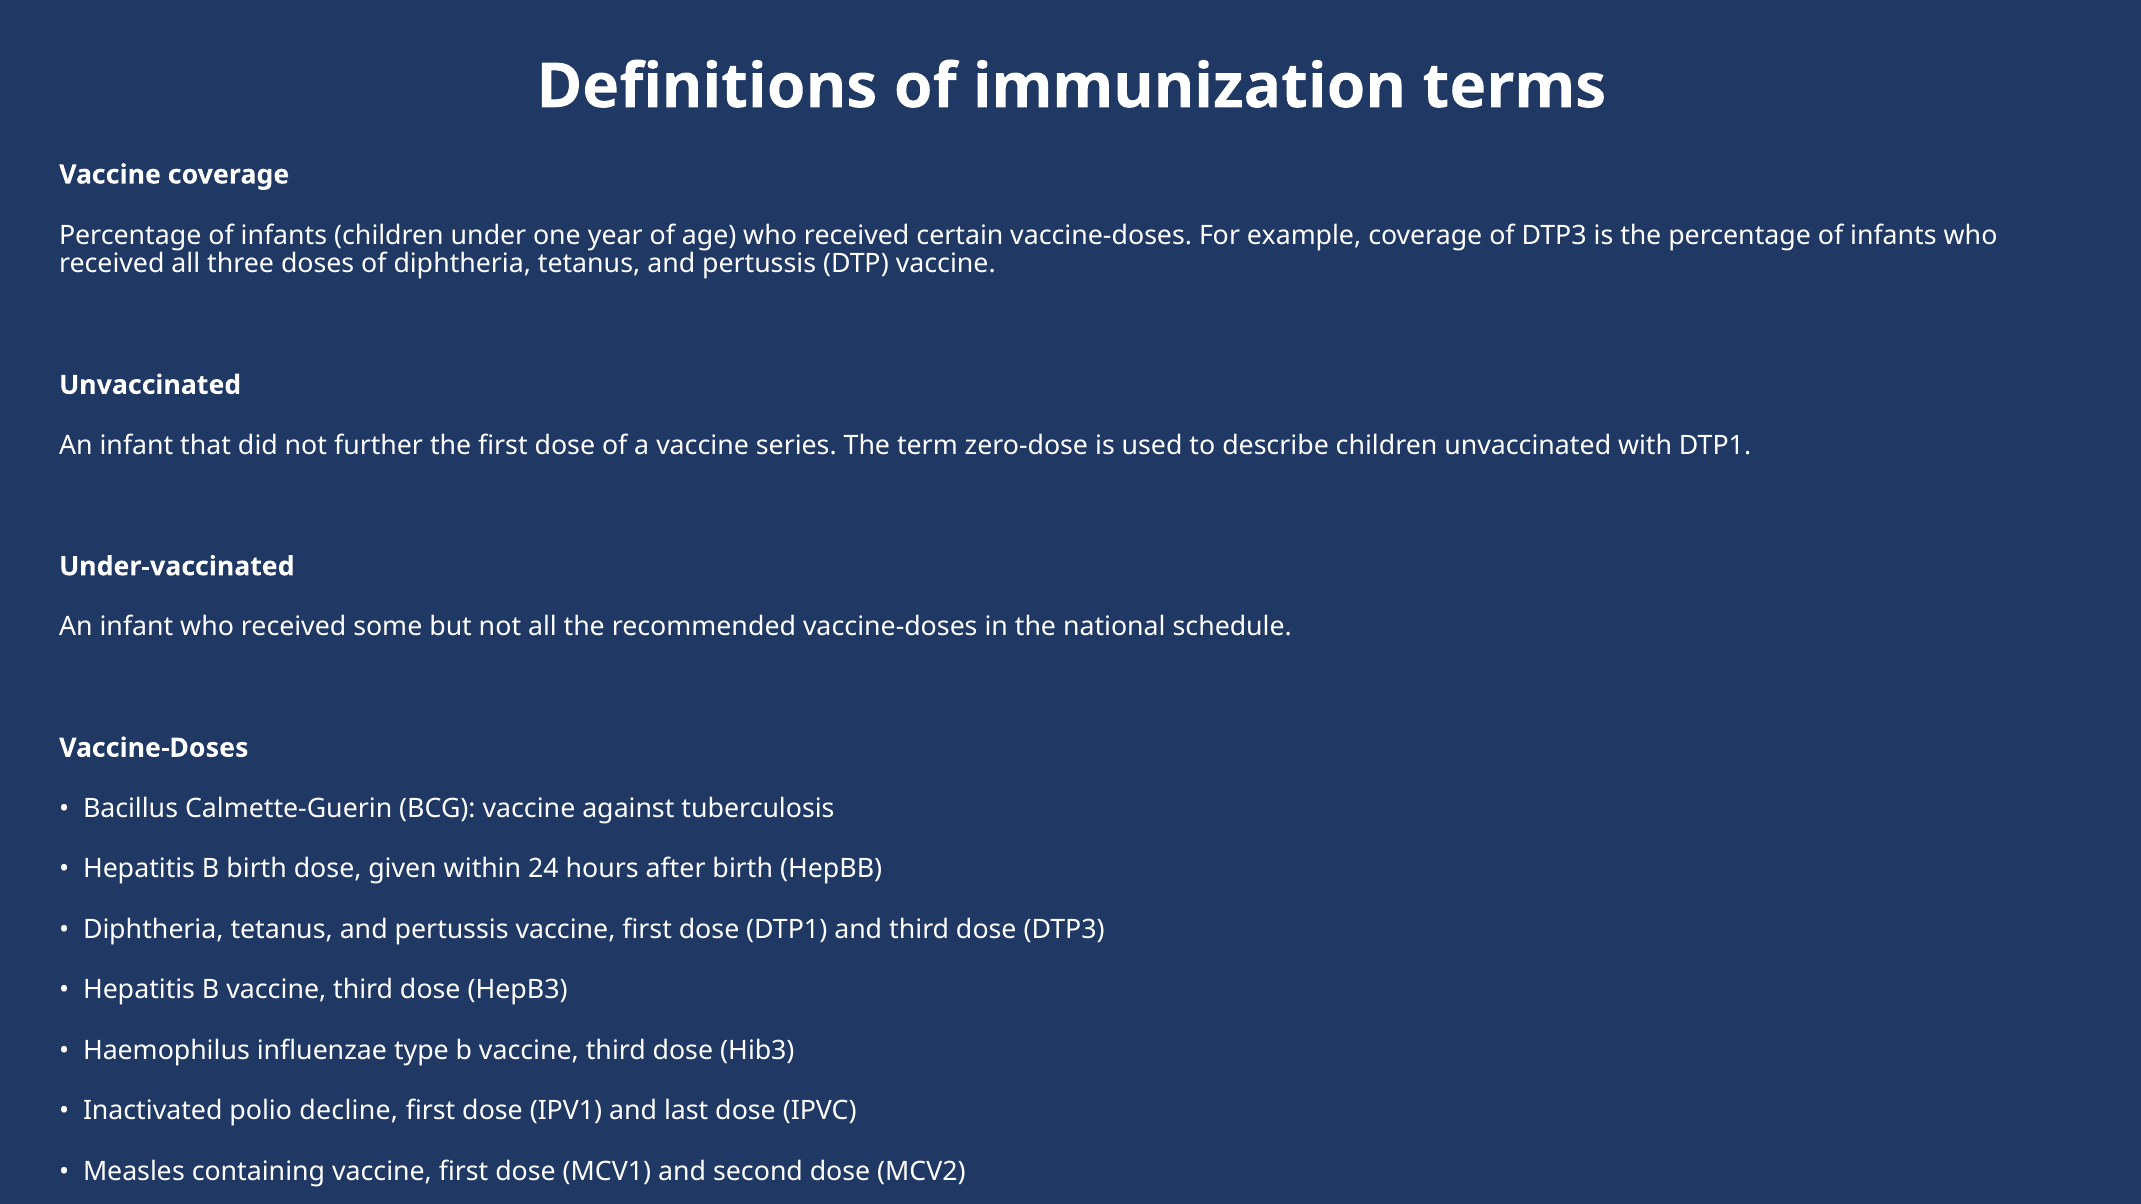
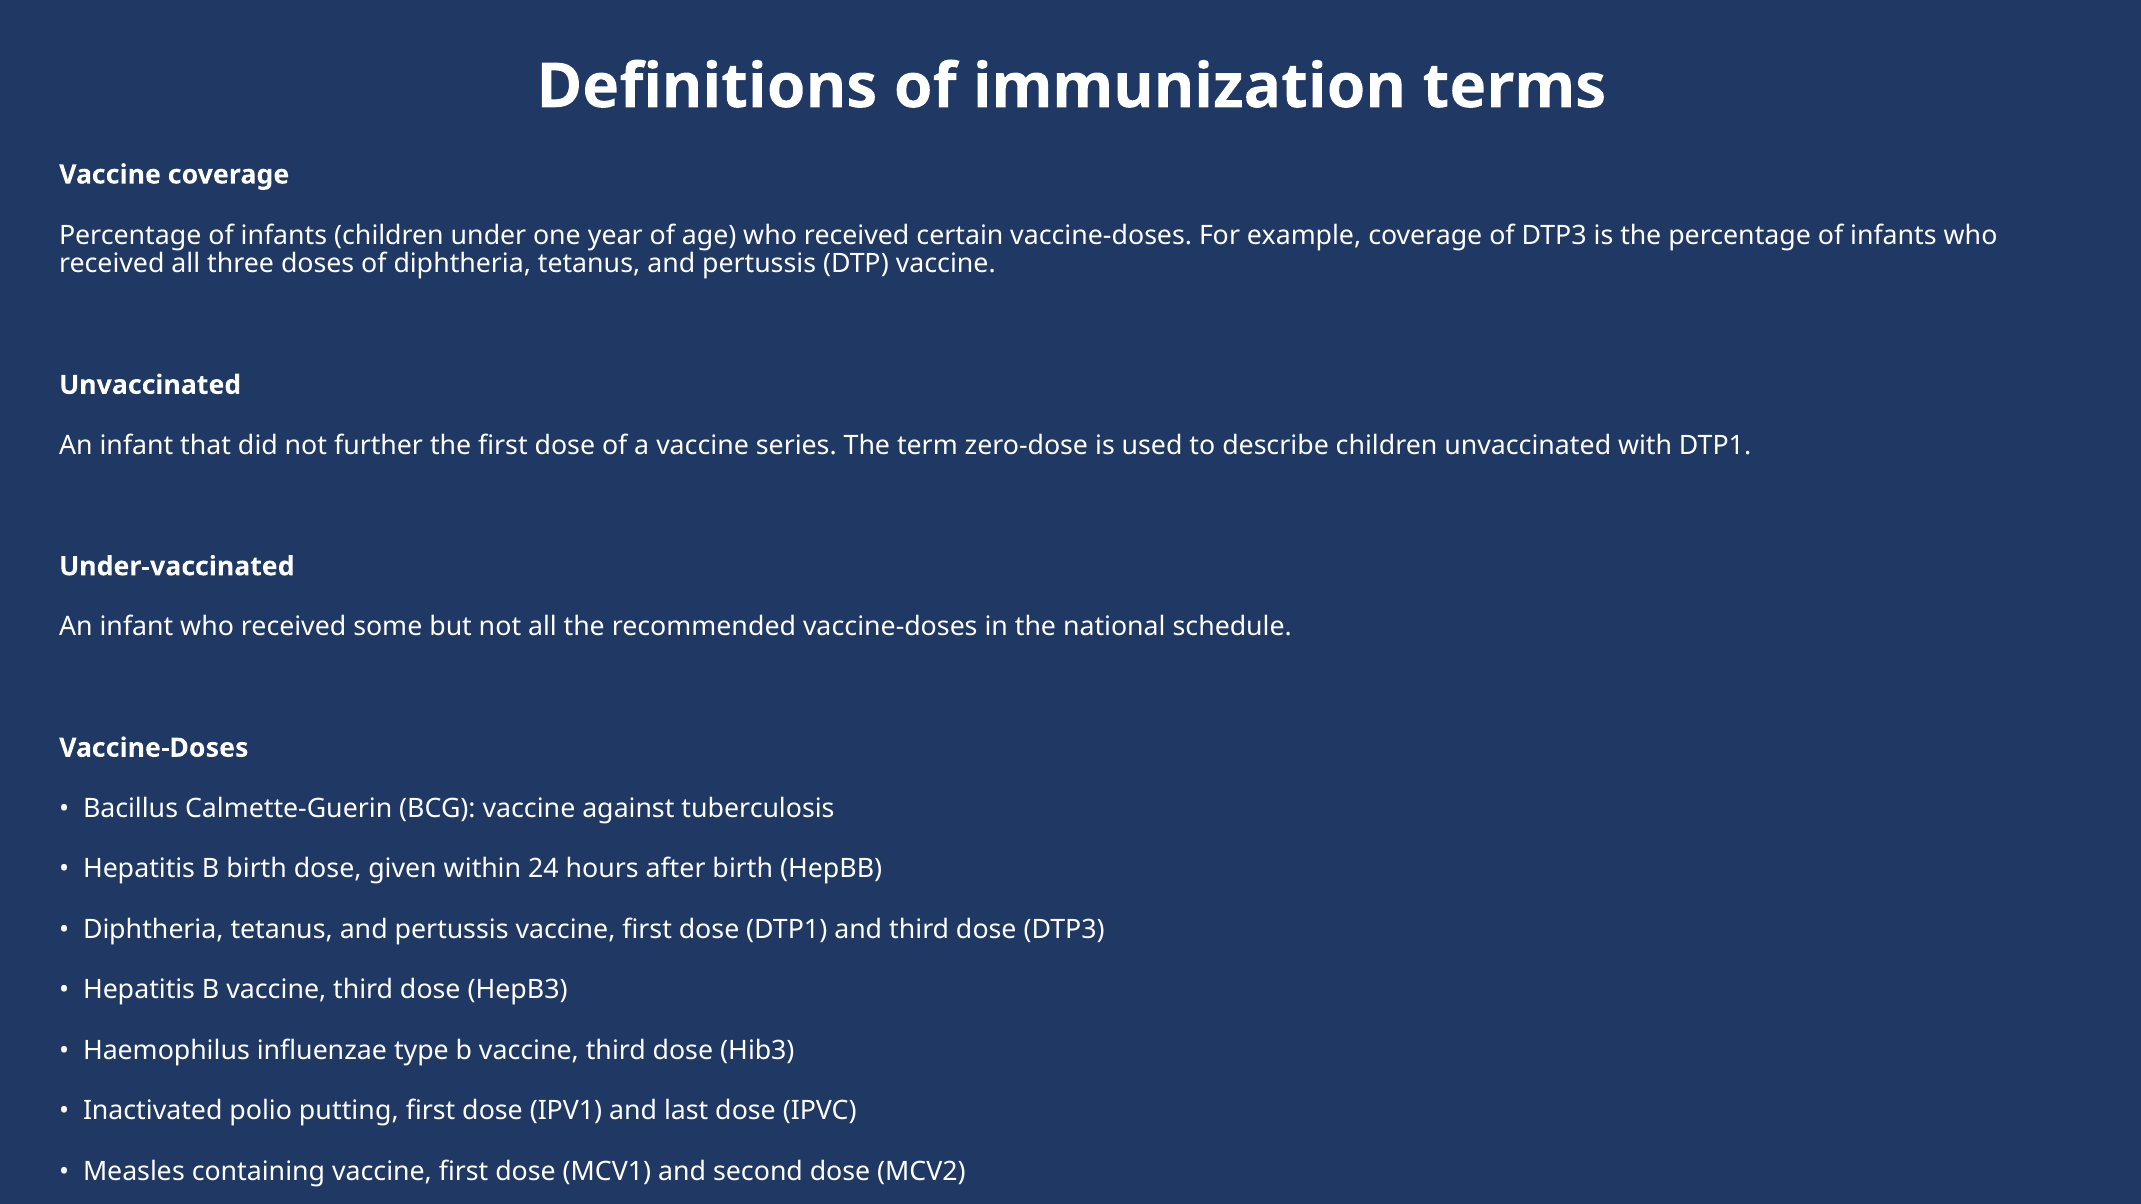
decline: decline -> putting
